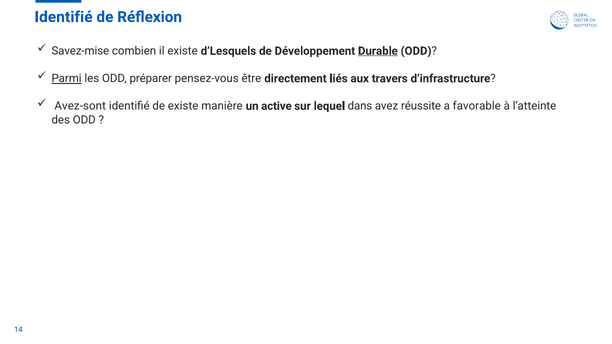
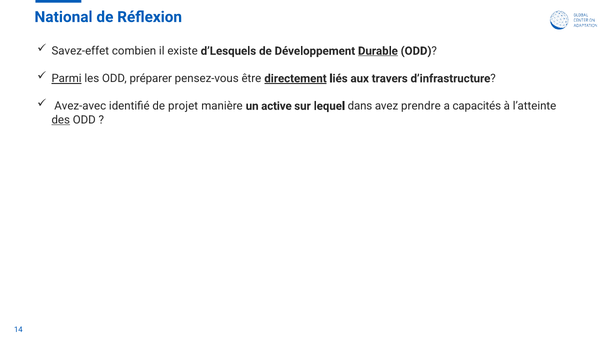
Identifié at (64, 17): Identifié -> National
Savez-mise: Savez-mise -> Savez-effet
directement underline: none -> present
Avez-sont: Avez-sont -> Avez-avec
de existe: existe -> projet
réussite: réussite -> prendre
favorable: favorable -> capacités
des underline: none -> present
